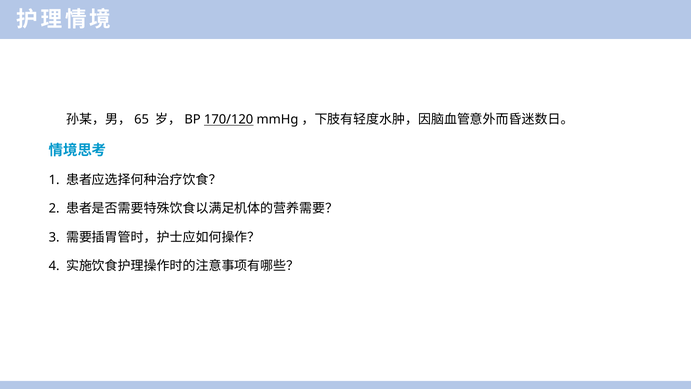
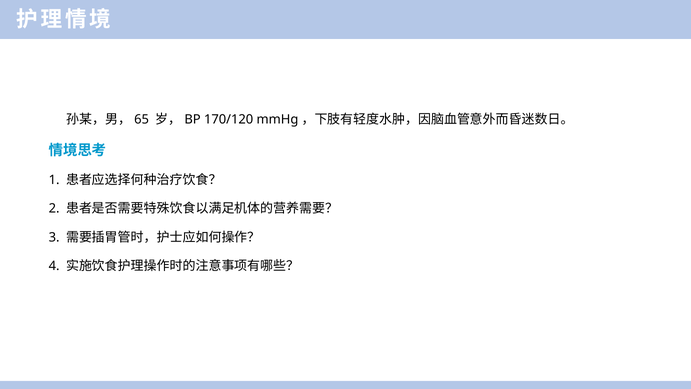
170/120 underline: present -> none
